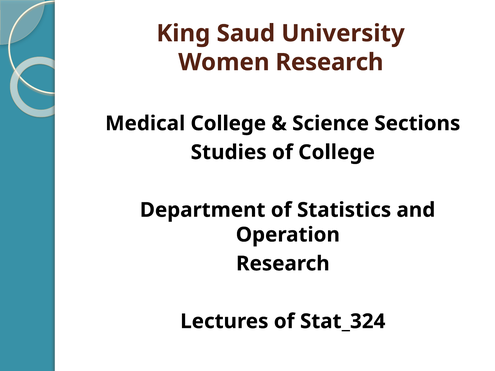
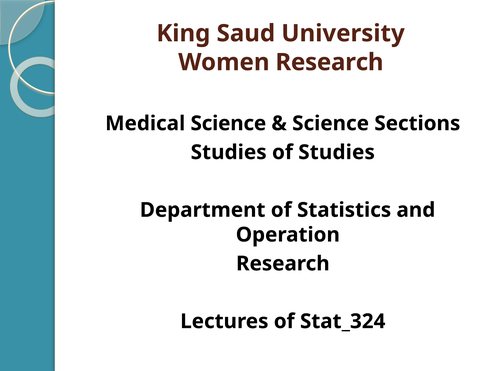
Medical College: College -> Science
of College: College -> Studies
